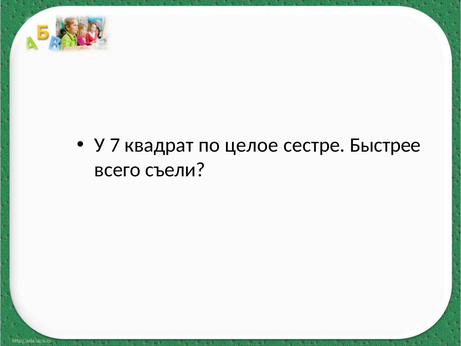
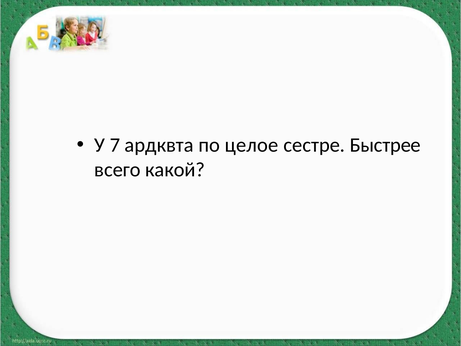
квадрат: квадрат -> ардквта
съели: съели -> какой
